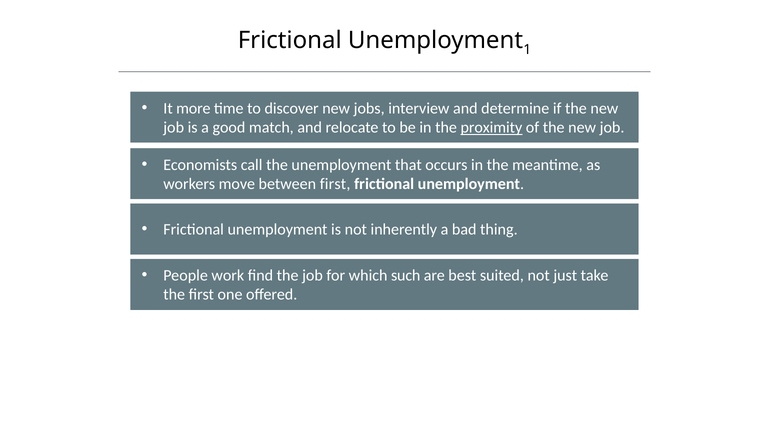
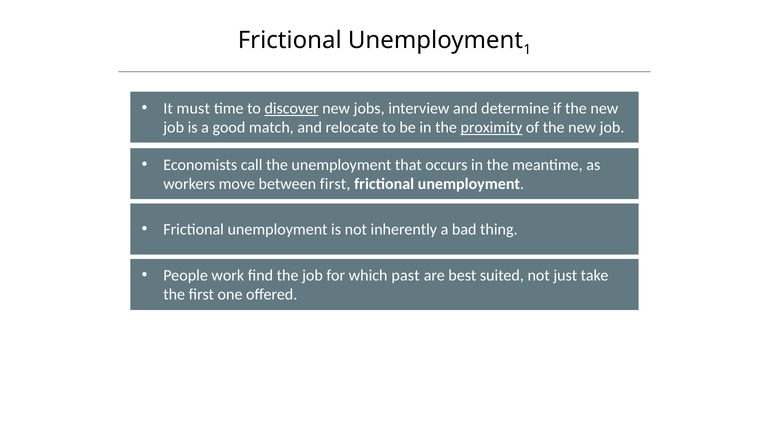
more: more -> must
discover underline: none -> present
such: such -> past
